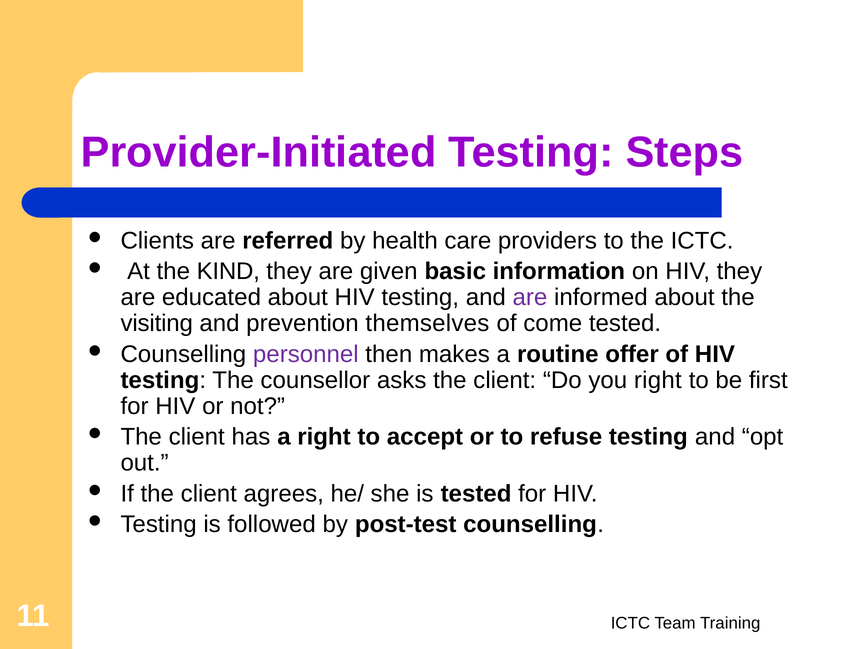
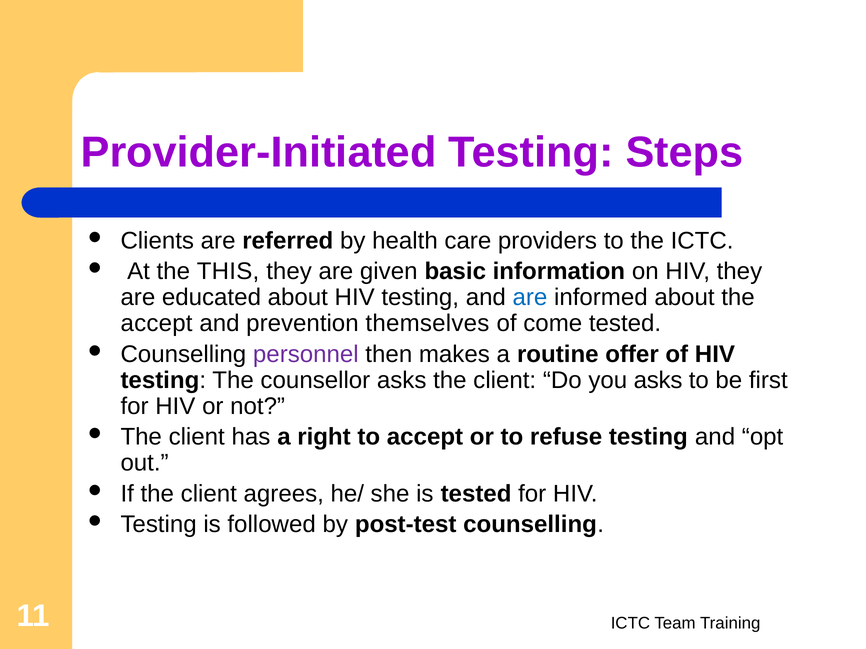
KIND: KIND -> THIS
are at (530, 298) colour: purple -> blue
visiting at (157, 324): visiting -> accept
you right: right -> asks
